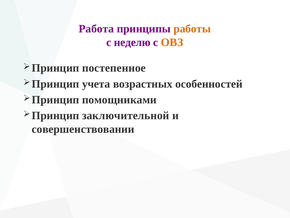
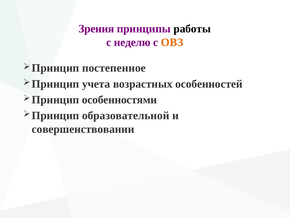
Работа: Работа -> Зрения
работы colour: orange -> black
помощниками: помощниками -> особенностями
заключительной: заключительной -> образовательной
